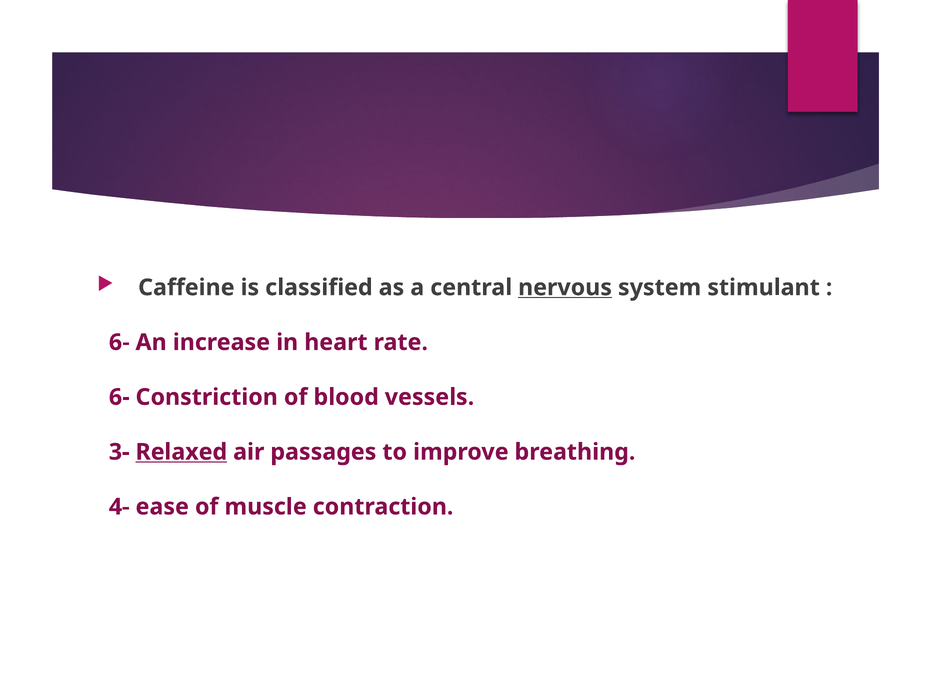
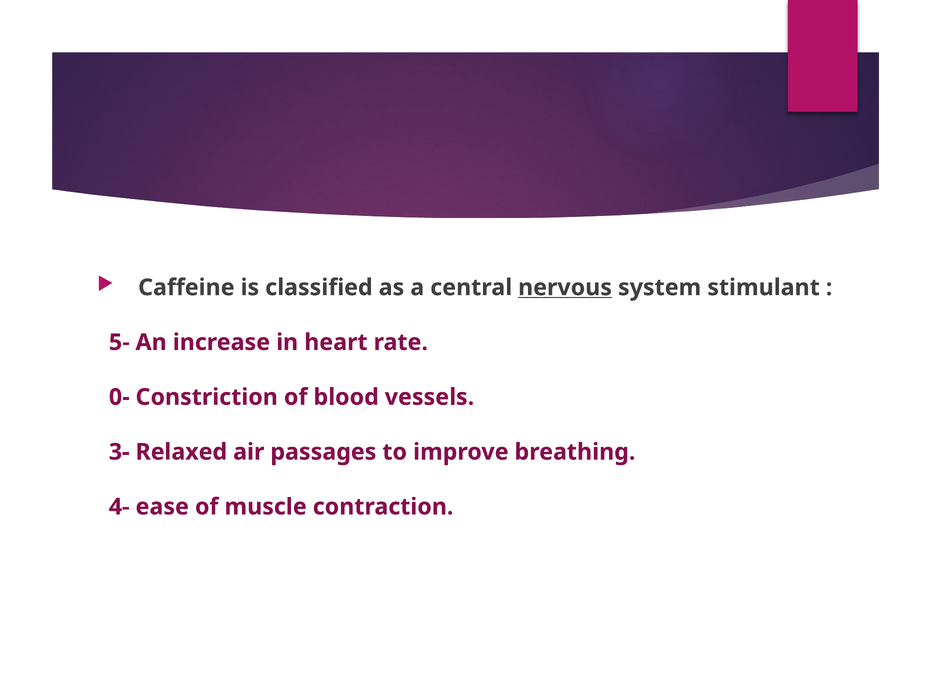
6- at (119, 342): 6- -> 5-
6- at (119, 397): 6- -> 0-
Relaxed underline: present -> none
